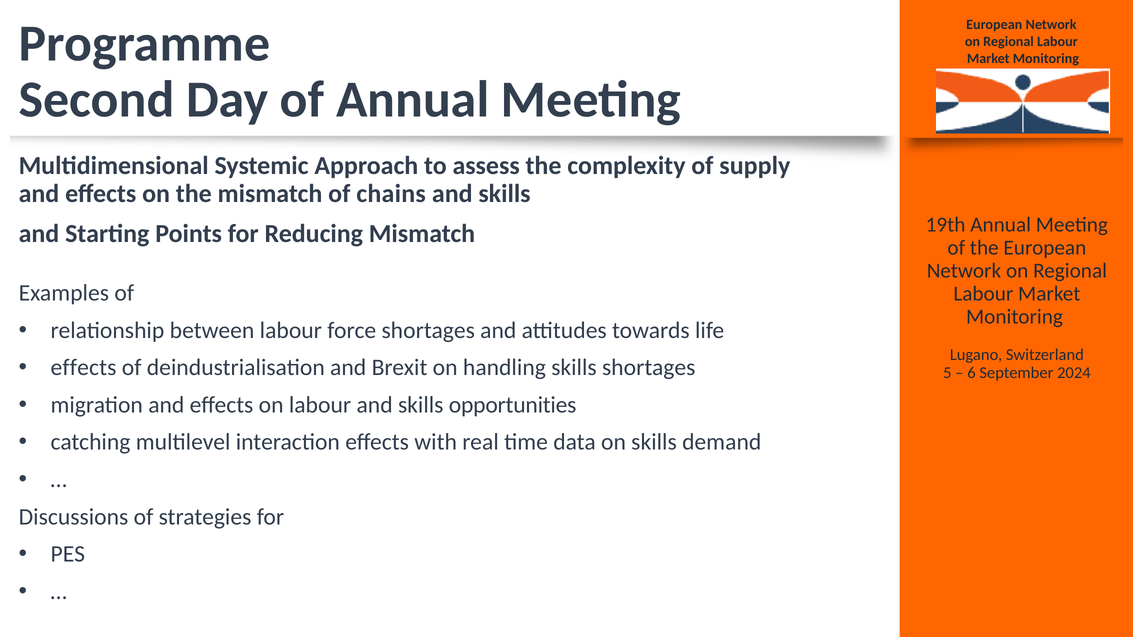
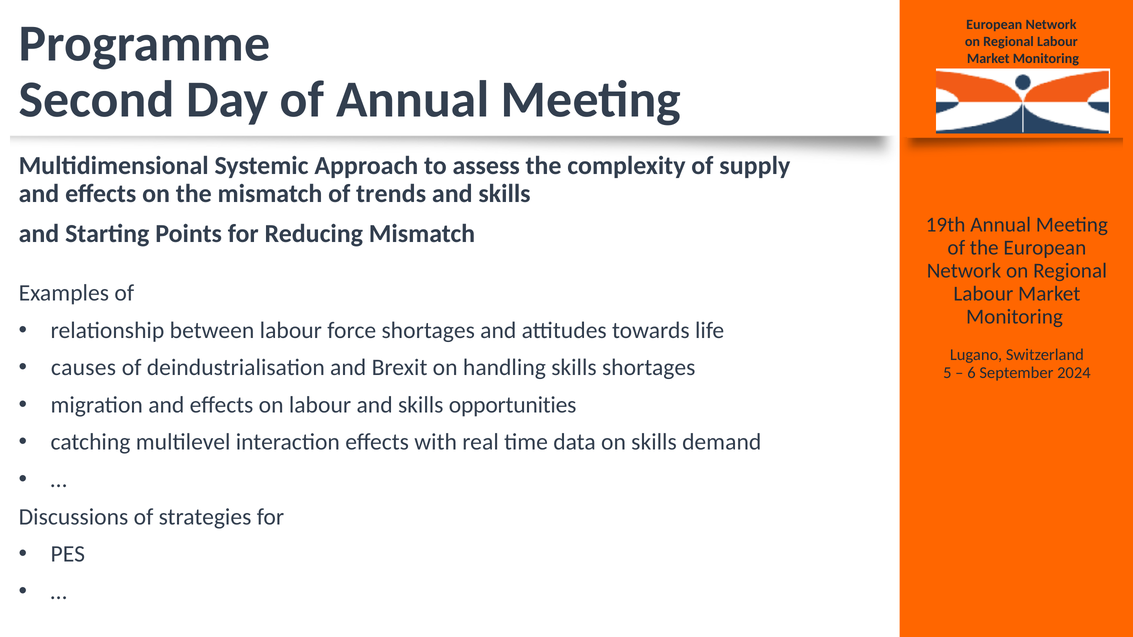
chains: chains -> trends
effects at (84, 368): effects -> causes
